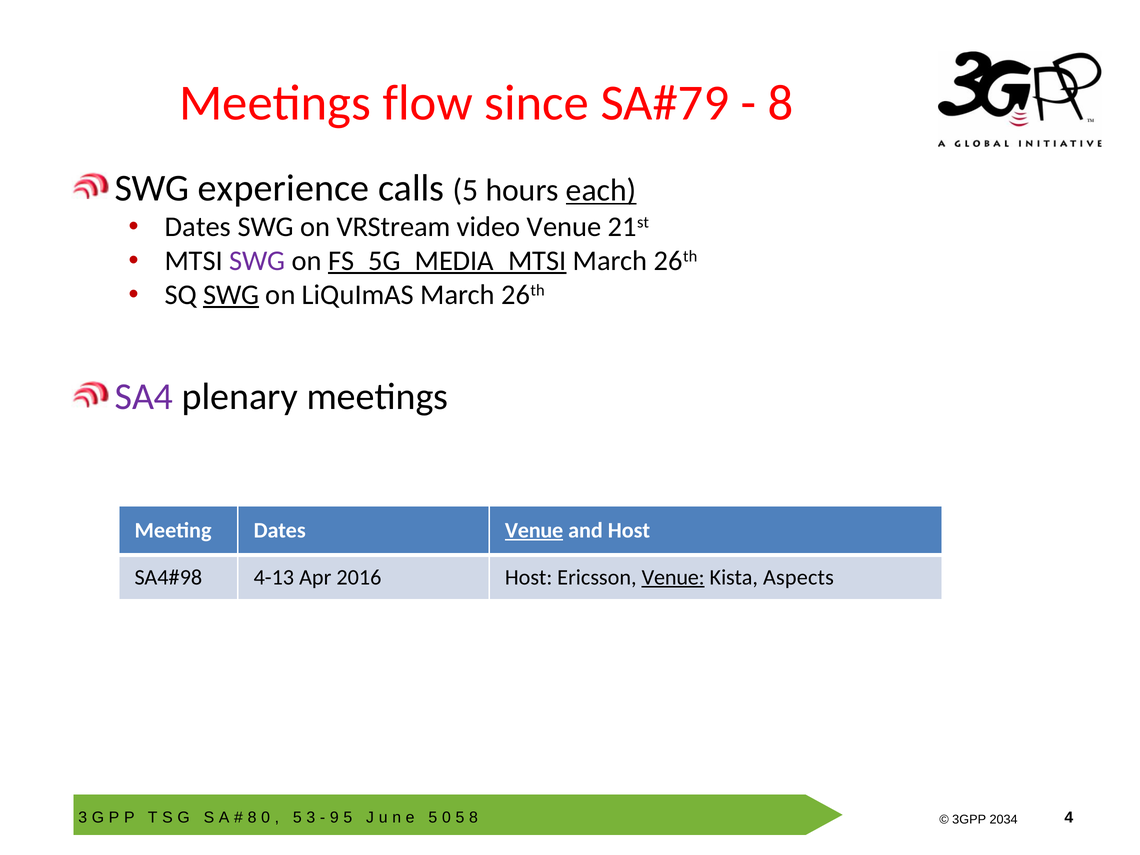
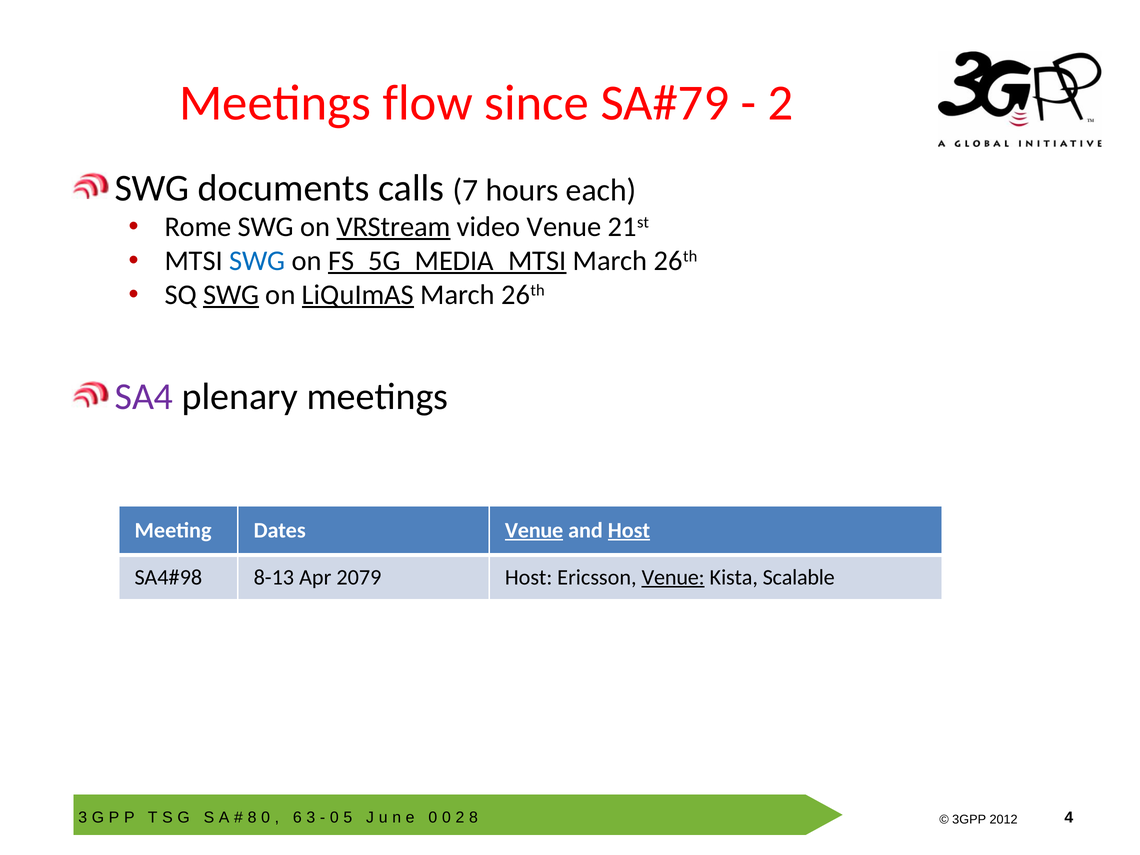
8 at (781, 103): 8 -> 2
experience: experience -> documents
calls 5: 5 -> 7
each underline: present -> none
Dates at (198, 227): Dates -> Rome
VRStream underline: none -> present
SWG at (257, 261) colour: purple -> blue
LiQuImAS underline: none -> present
Host at (629, 530) underline: none -> present
4-13: 4-13 -> 8-13
2016: 2016 -> 2079
Aspects: Aspects -> Scalable
5 at (297, 818): 5 -> 6
9 at (334, 818): 9 -> 0
5 at (433, 818): 5 -> 0
5 at (460, 818): 5 -> 2
2034 at (1004, 820): 2034 -> 2012
